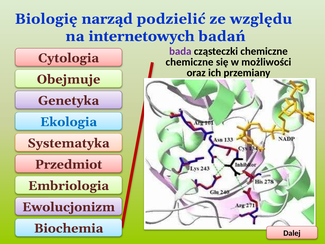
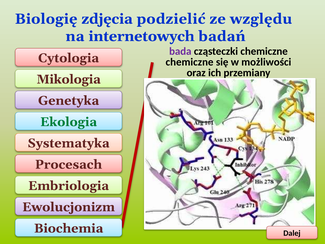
narząd: narząd -> zdjęcia
Obejmuje: Obejmuje -> Mikologia
Ekologia colour: blue -> green
Przedmiot: Przedmiot -> Procesach
